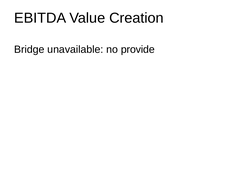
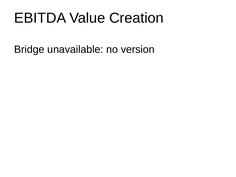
provide: provide -> version
